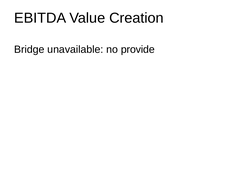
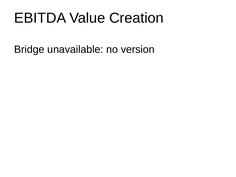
provide: provide -> version
